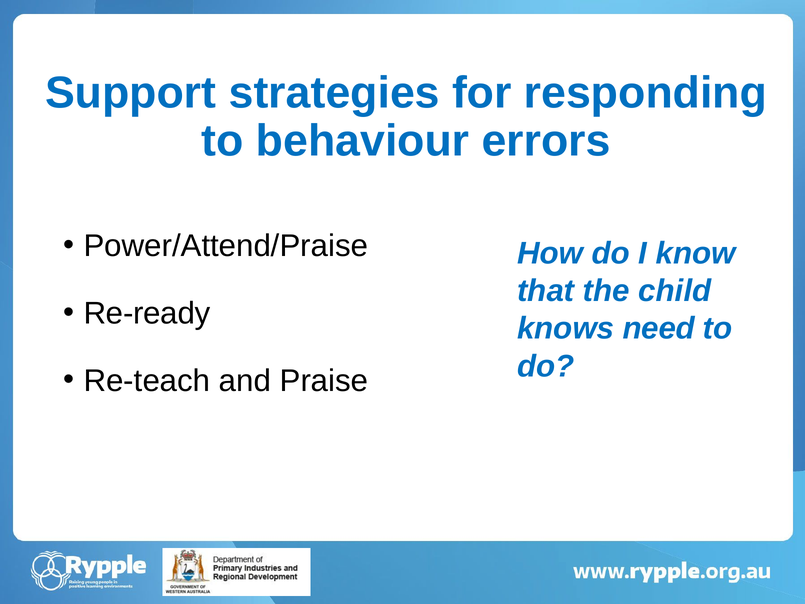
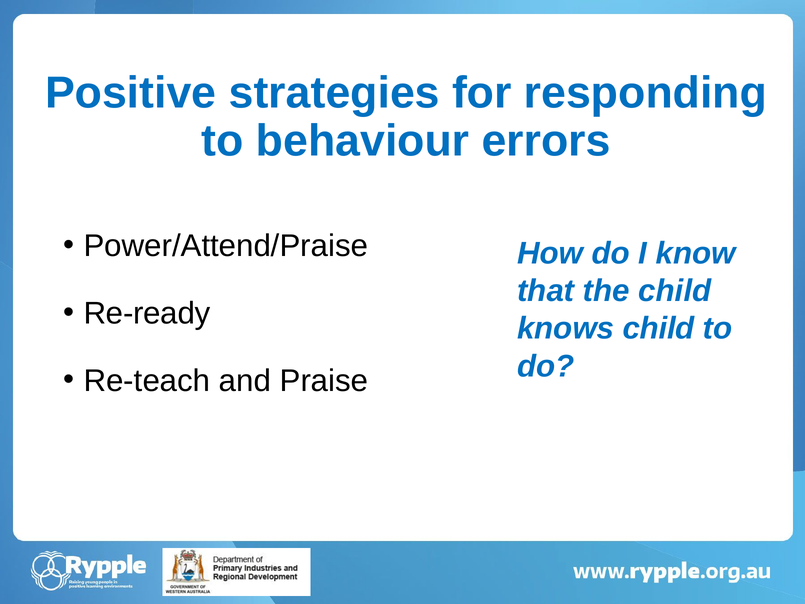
Support: Support -> Positive
knows need: need -> child
